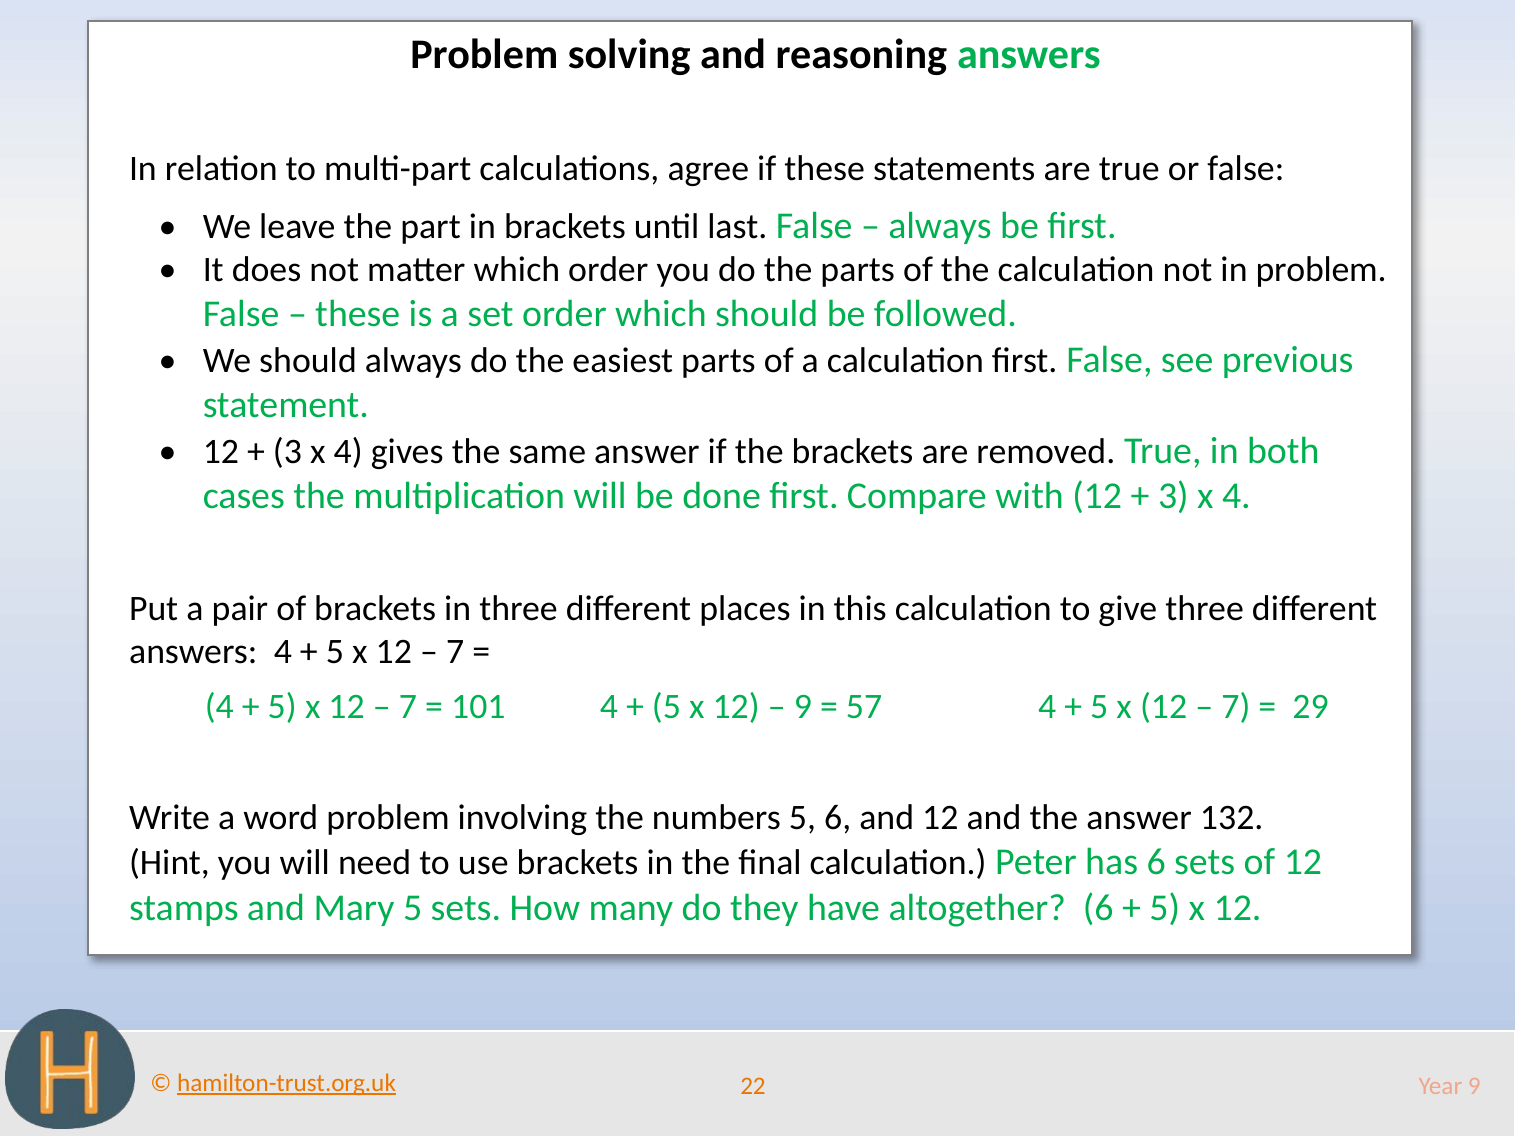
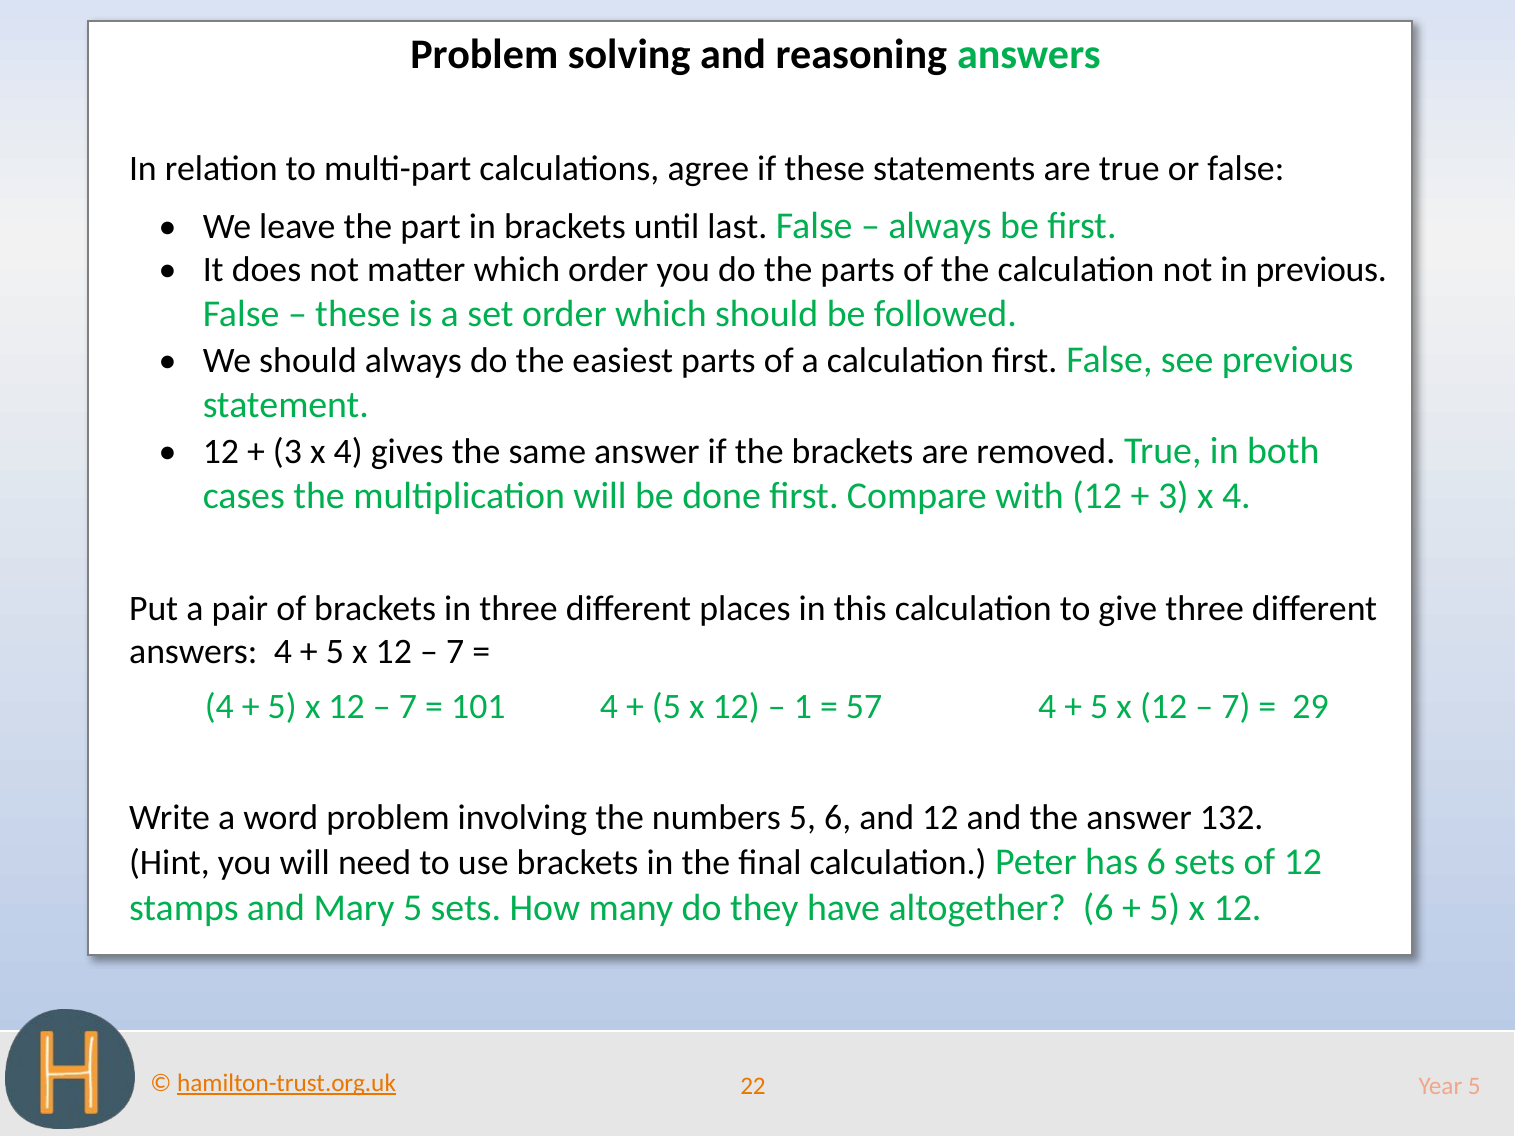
in problem: problem -> previous
9 at (803, 707): 9 -> 1
Year 9: 9 -> 5
